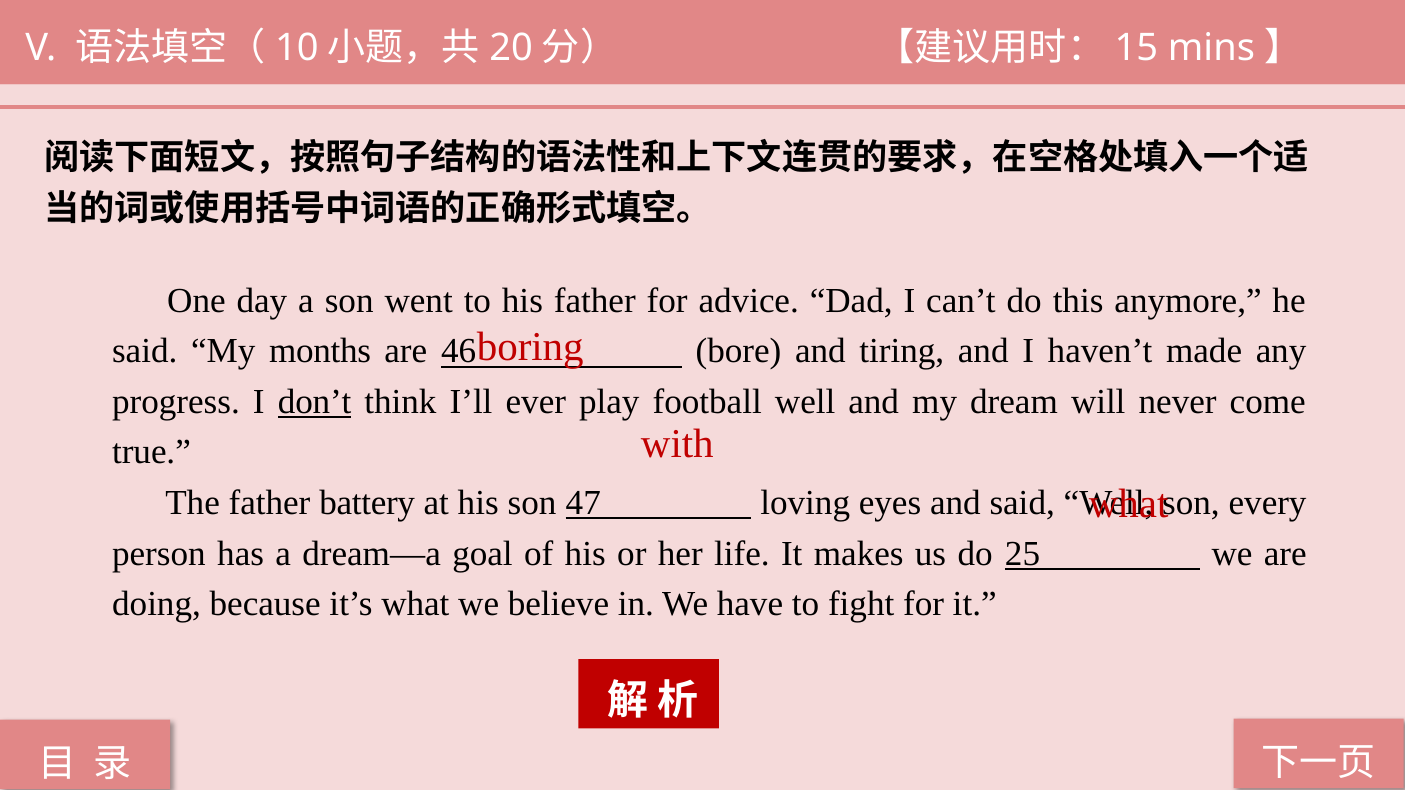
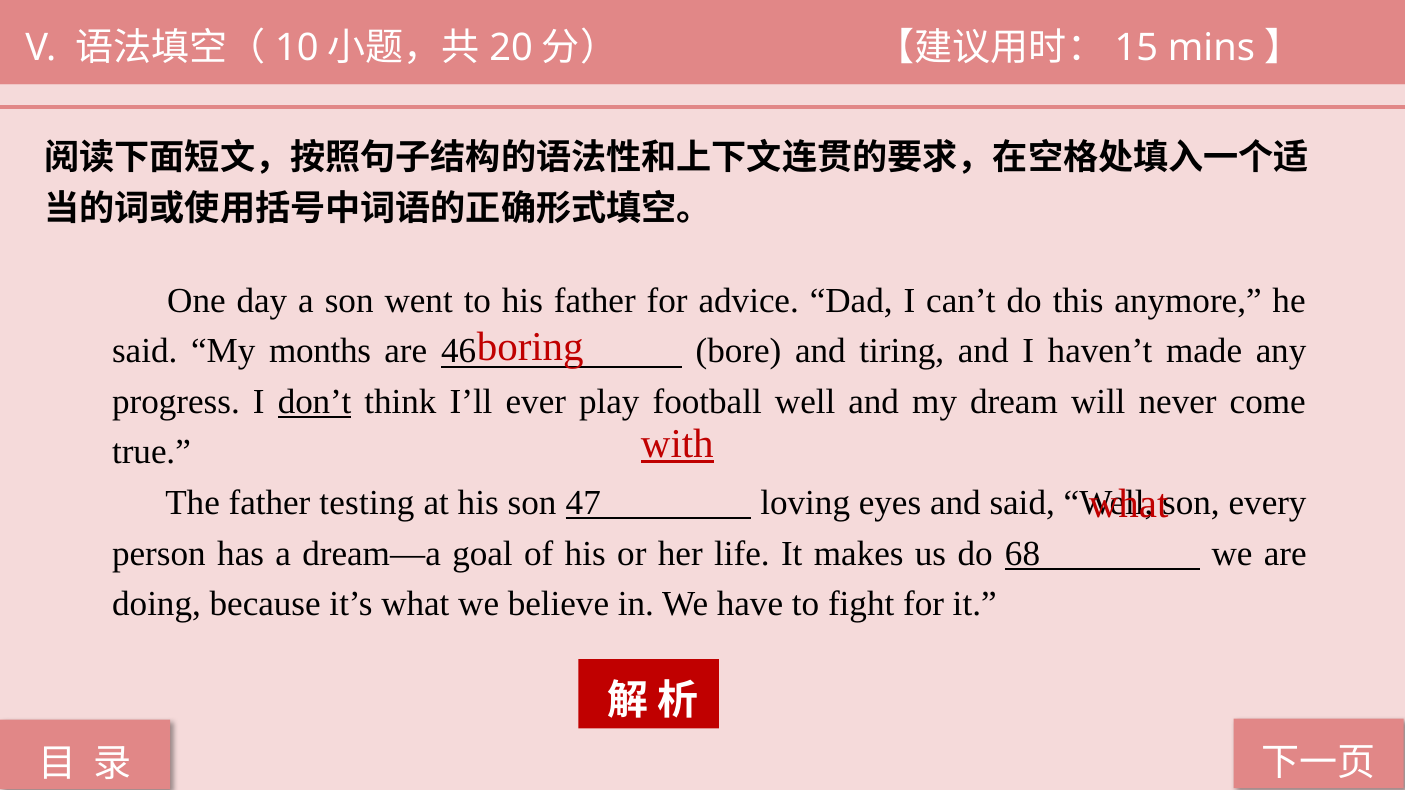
with underline: none -> present
battery: battery -> testing
25: 25 -> 68
